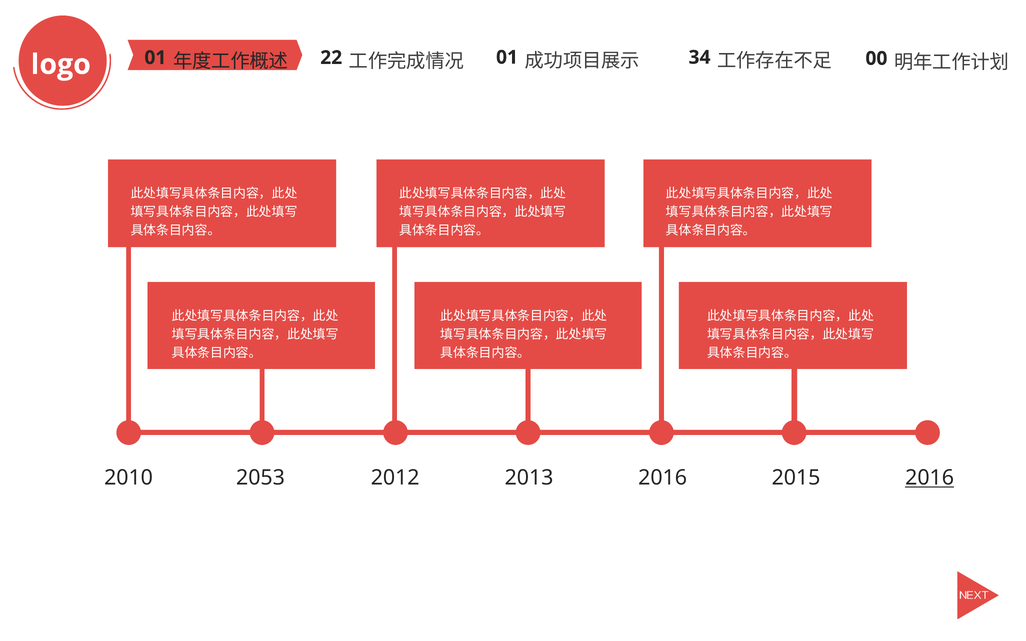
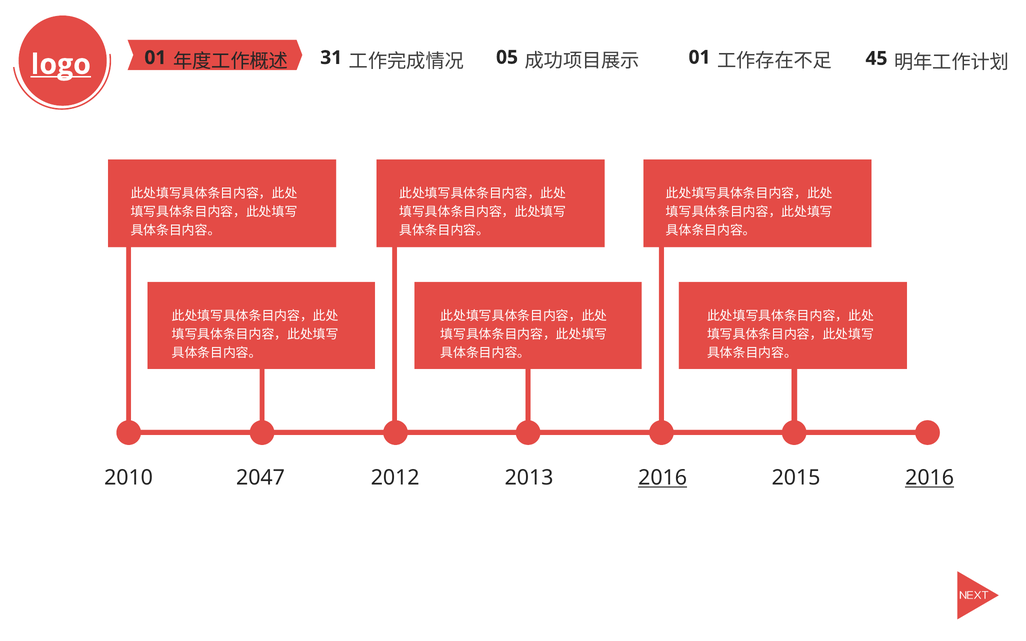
logo underline: none -> present
22: 22 -> 31
01 at (507, 57): 01 -> 05
34 at (700, 57): 34 -> 01
00: 00 -> 45
2053: 2053 -> 2047
2016 at (663, 478) underline: none -> present
